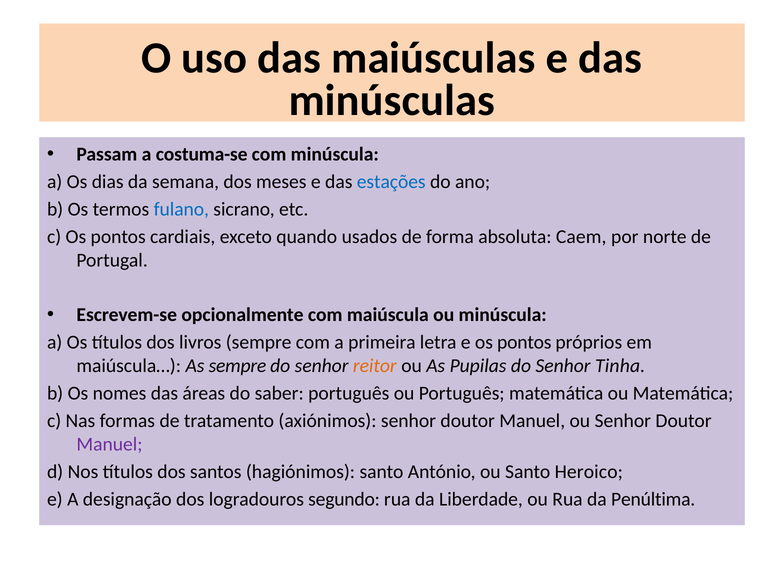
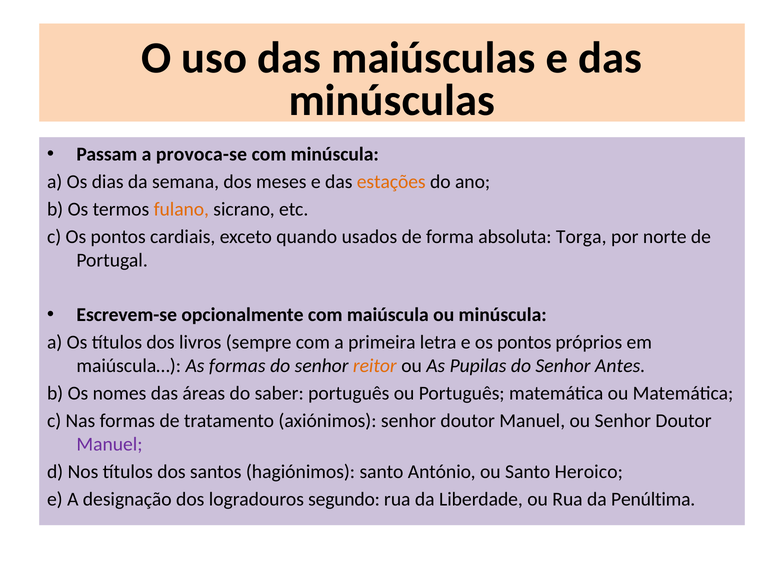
costuma-se: costuma-se -> provoca-se
estações colour: blue -> orange
fulano colour: blue -> orange
Caem: Caem -> Torga
As sempre: sempre -> formas
Tinha: Tinha -> Antes
